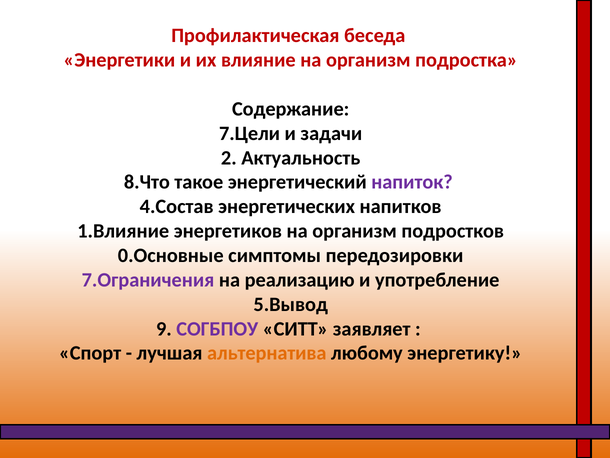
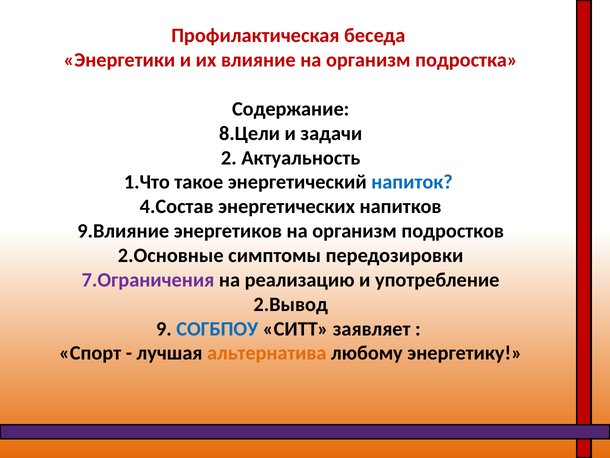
7.Цели: 7.Цели -> 8.Цели
8.Что: 8.Что -> 1.Что
напиток colour: purple -> blue
1.Влияние: 1.Влияние -> 9.Влияние
0.Основные: 0.Основные -> 2.Основные
5.Вывод: 5.Вывод -> 2.Вывод
СОГБПОУ colour: purple -> blue
